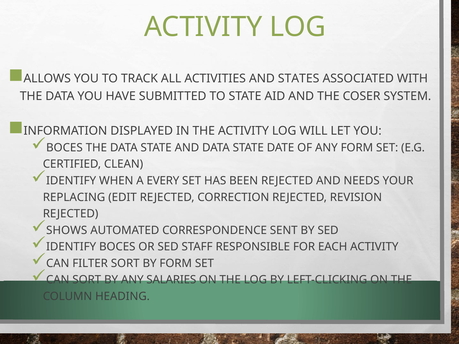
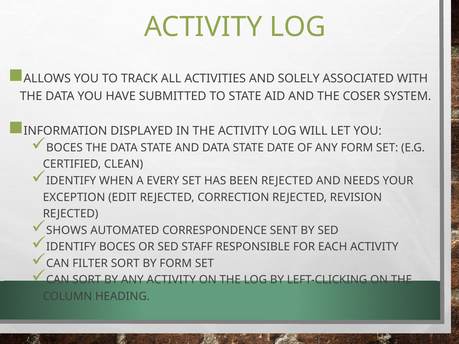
STATES: STATES -> SOLELY
REPLACING: REPLACING -> EXCEPTION
ANY SALARIES: SALARIES -> ACTIVITY
